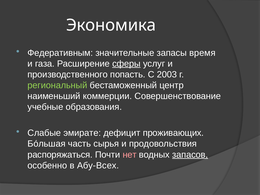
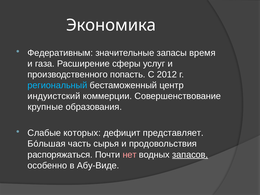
сферы underline: present -> none
2003: 2003 -> 2012
региональный colour: light green -> light blue
наименьший: наименьший -> индуистский
учебные: учебные -> крупные
эмирате: эмирате -> которых
проживающих: проживающих -> представляет
Абу-Всех: Абу-Всех -> Абу-Виде
